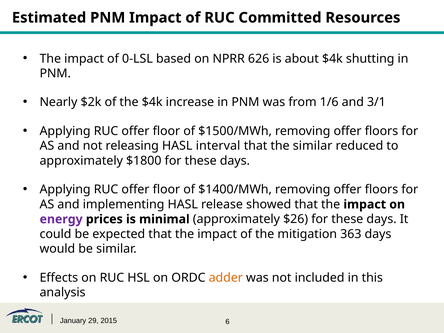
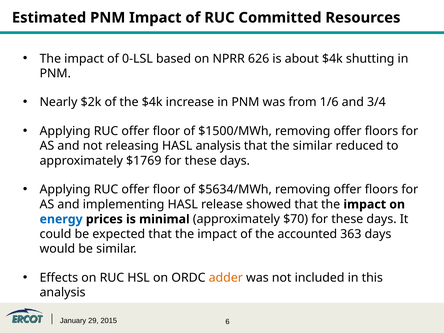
3/1: 3/1 -> 3/4
HASL interval: interval -> analysis
$1800: $1800 -> $1769
$1400/MWh: $1400/MWh -> $5634/MWh
energy colour: purple -> blue
$26: $26 -> $70
mitigation: mitigation -> accounted
